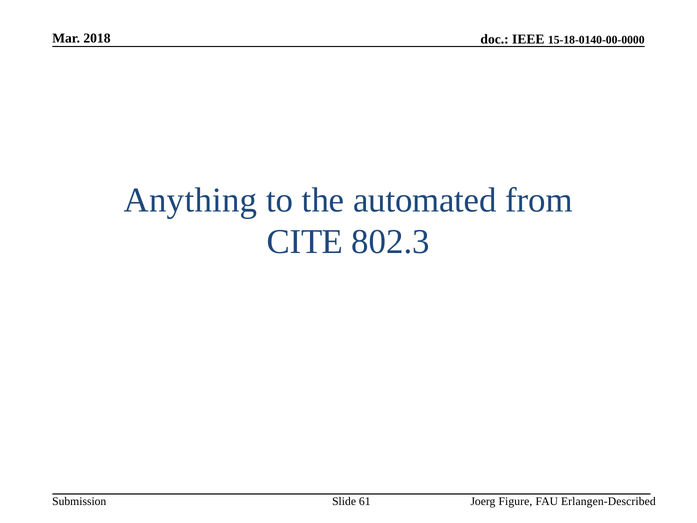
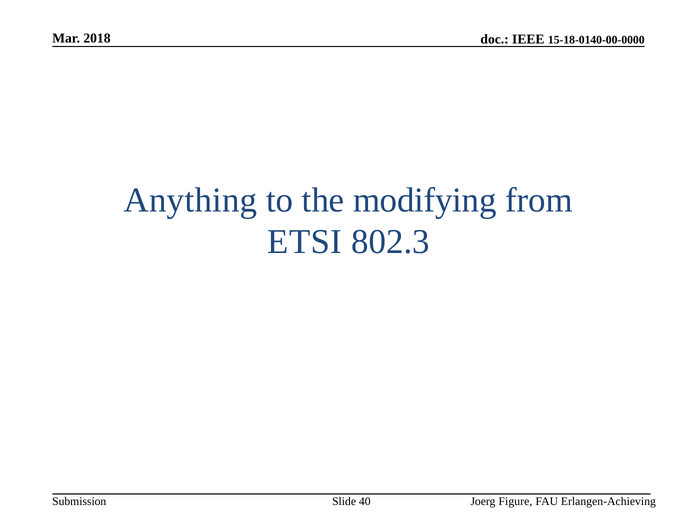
automated: automated -> modifying
CITE: CITE -> ETSI
61: 61 -> 40
Erlangen-Described: Erlangen-Described -> Erlangen-Achieving
